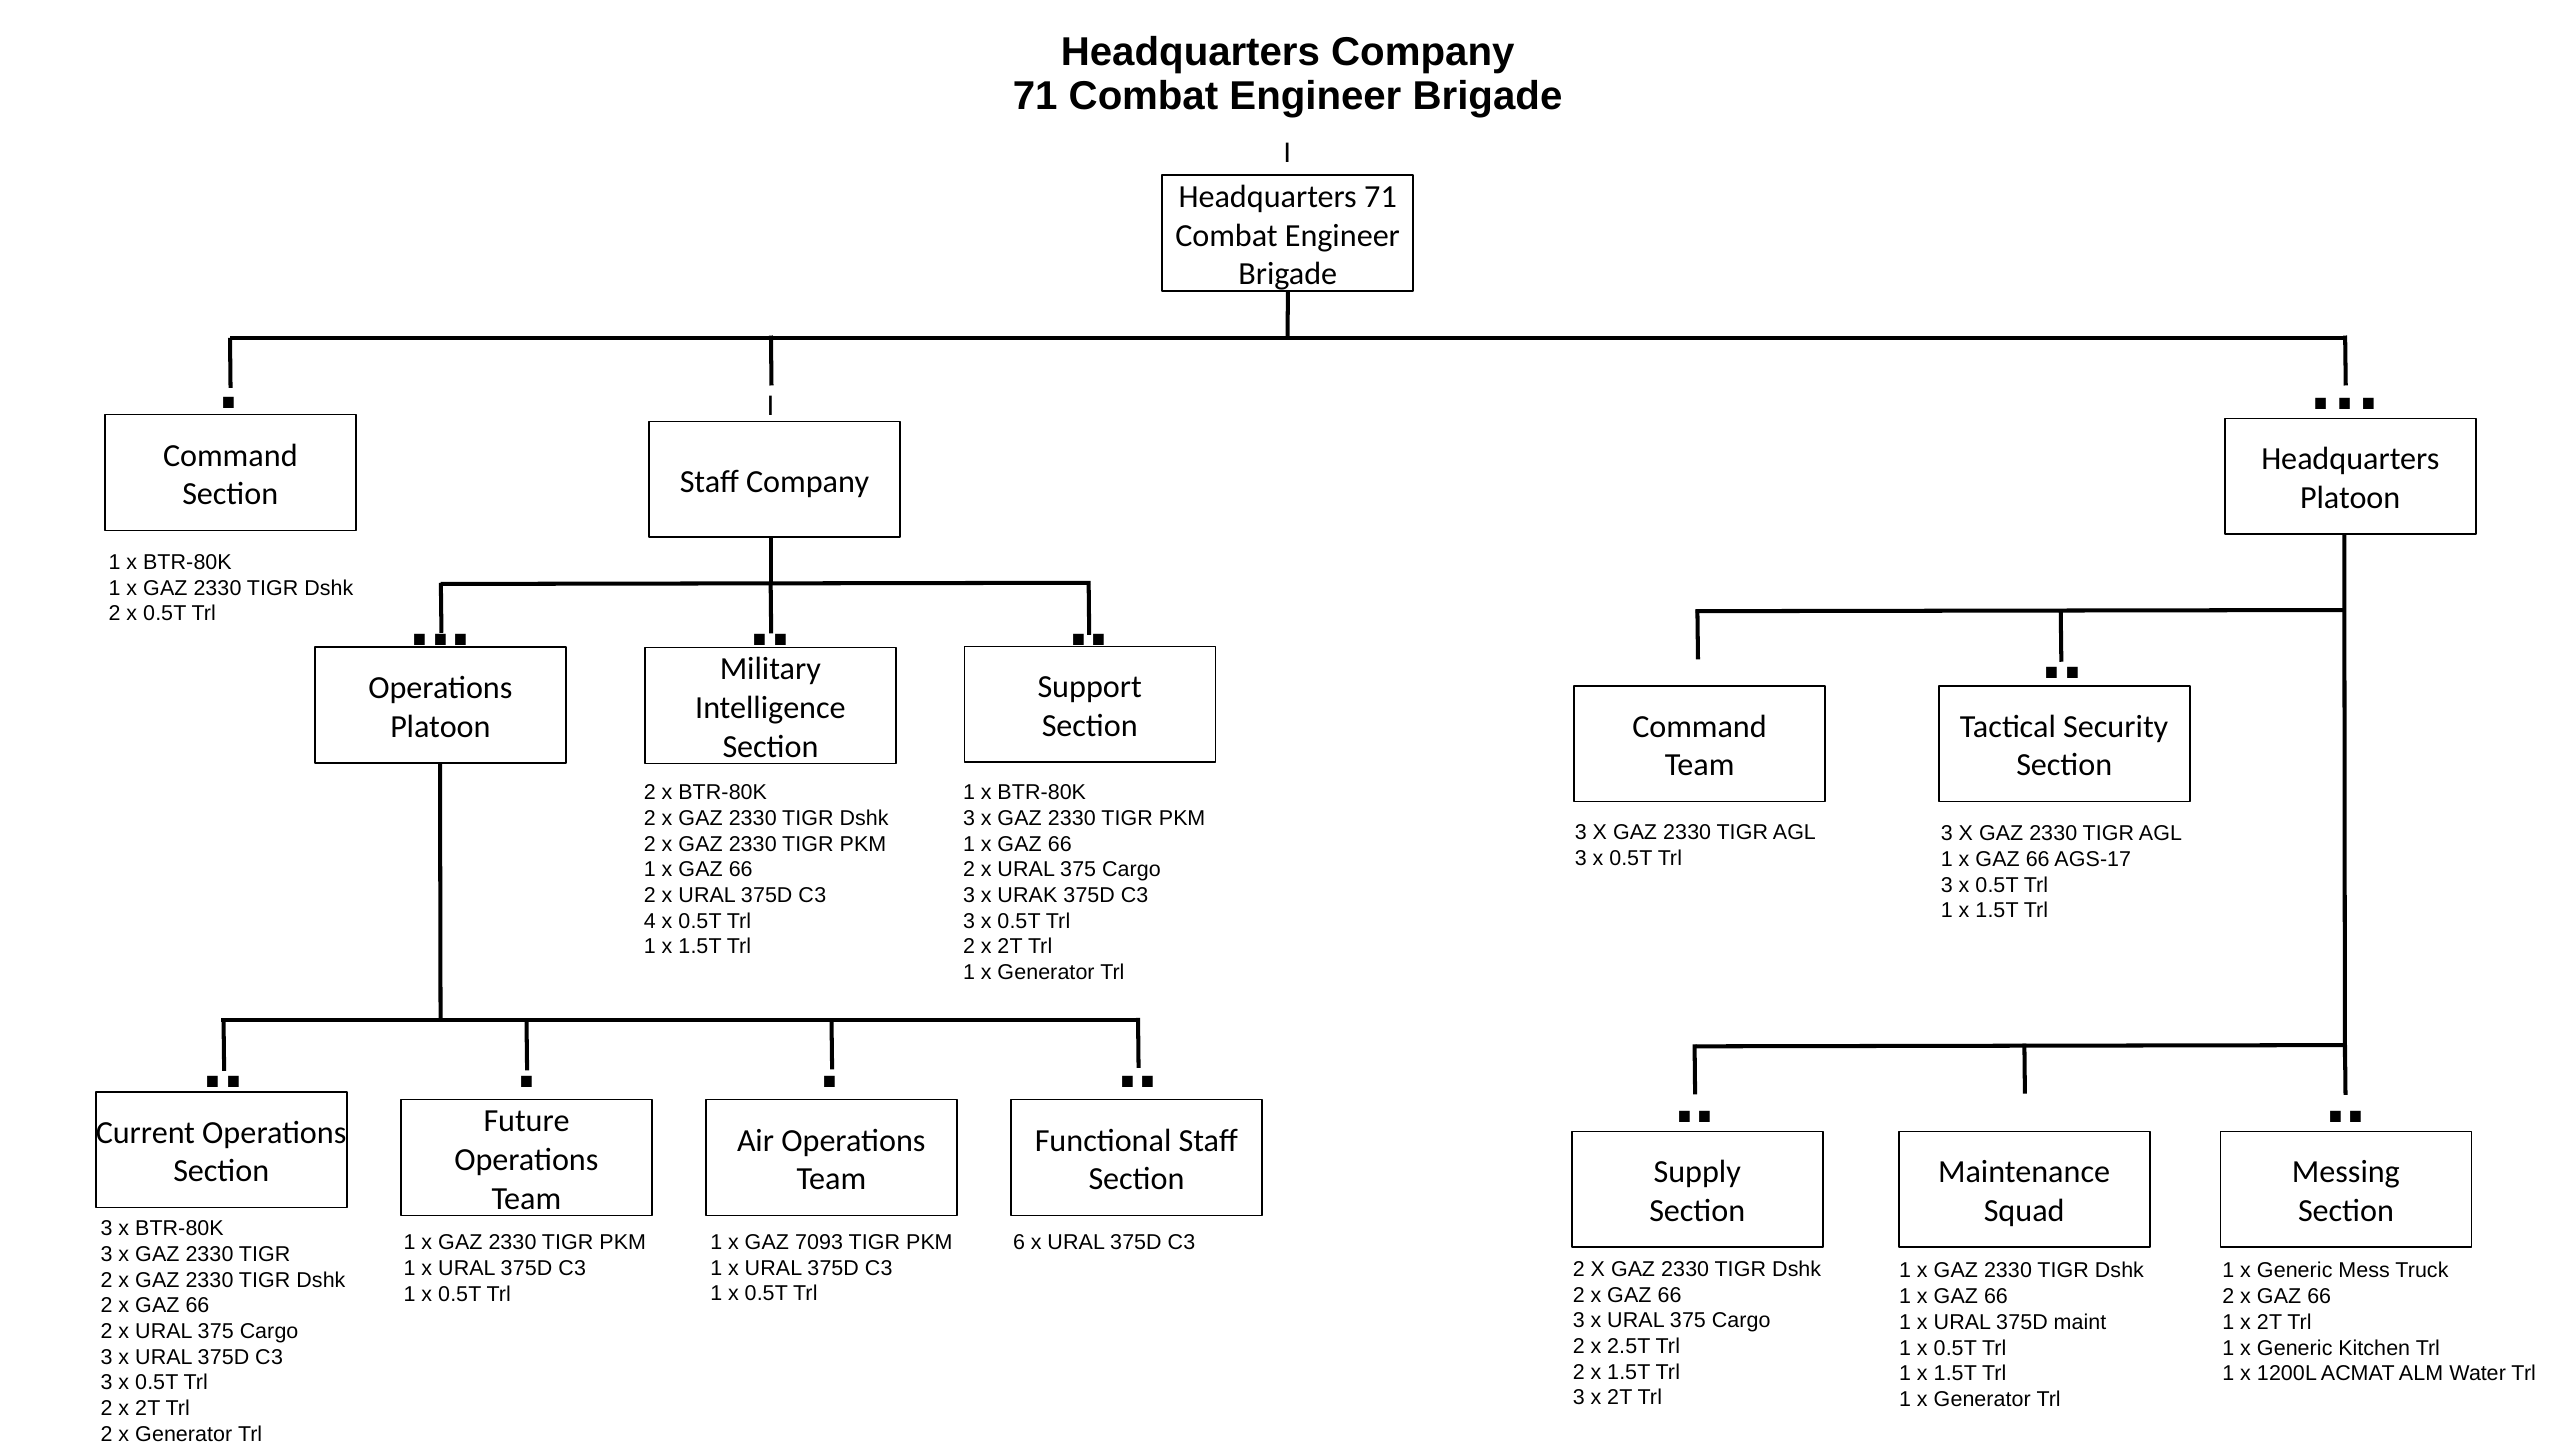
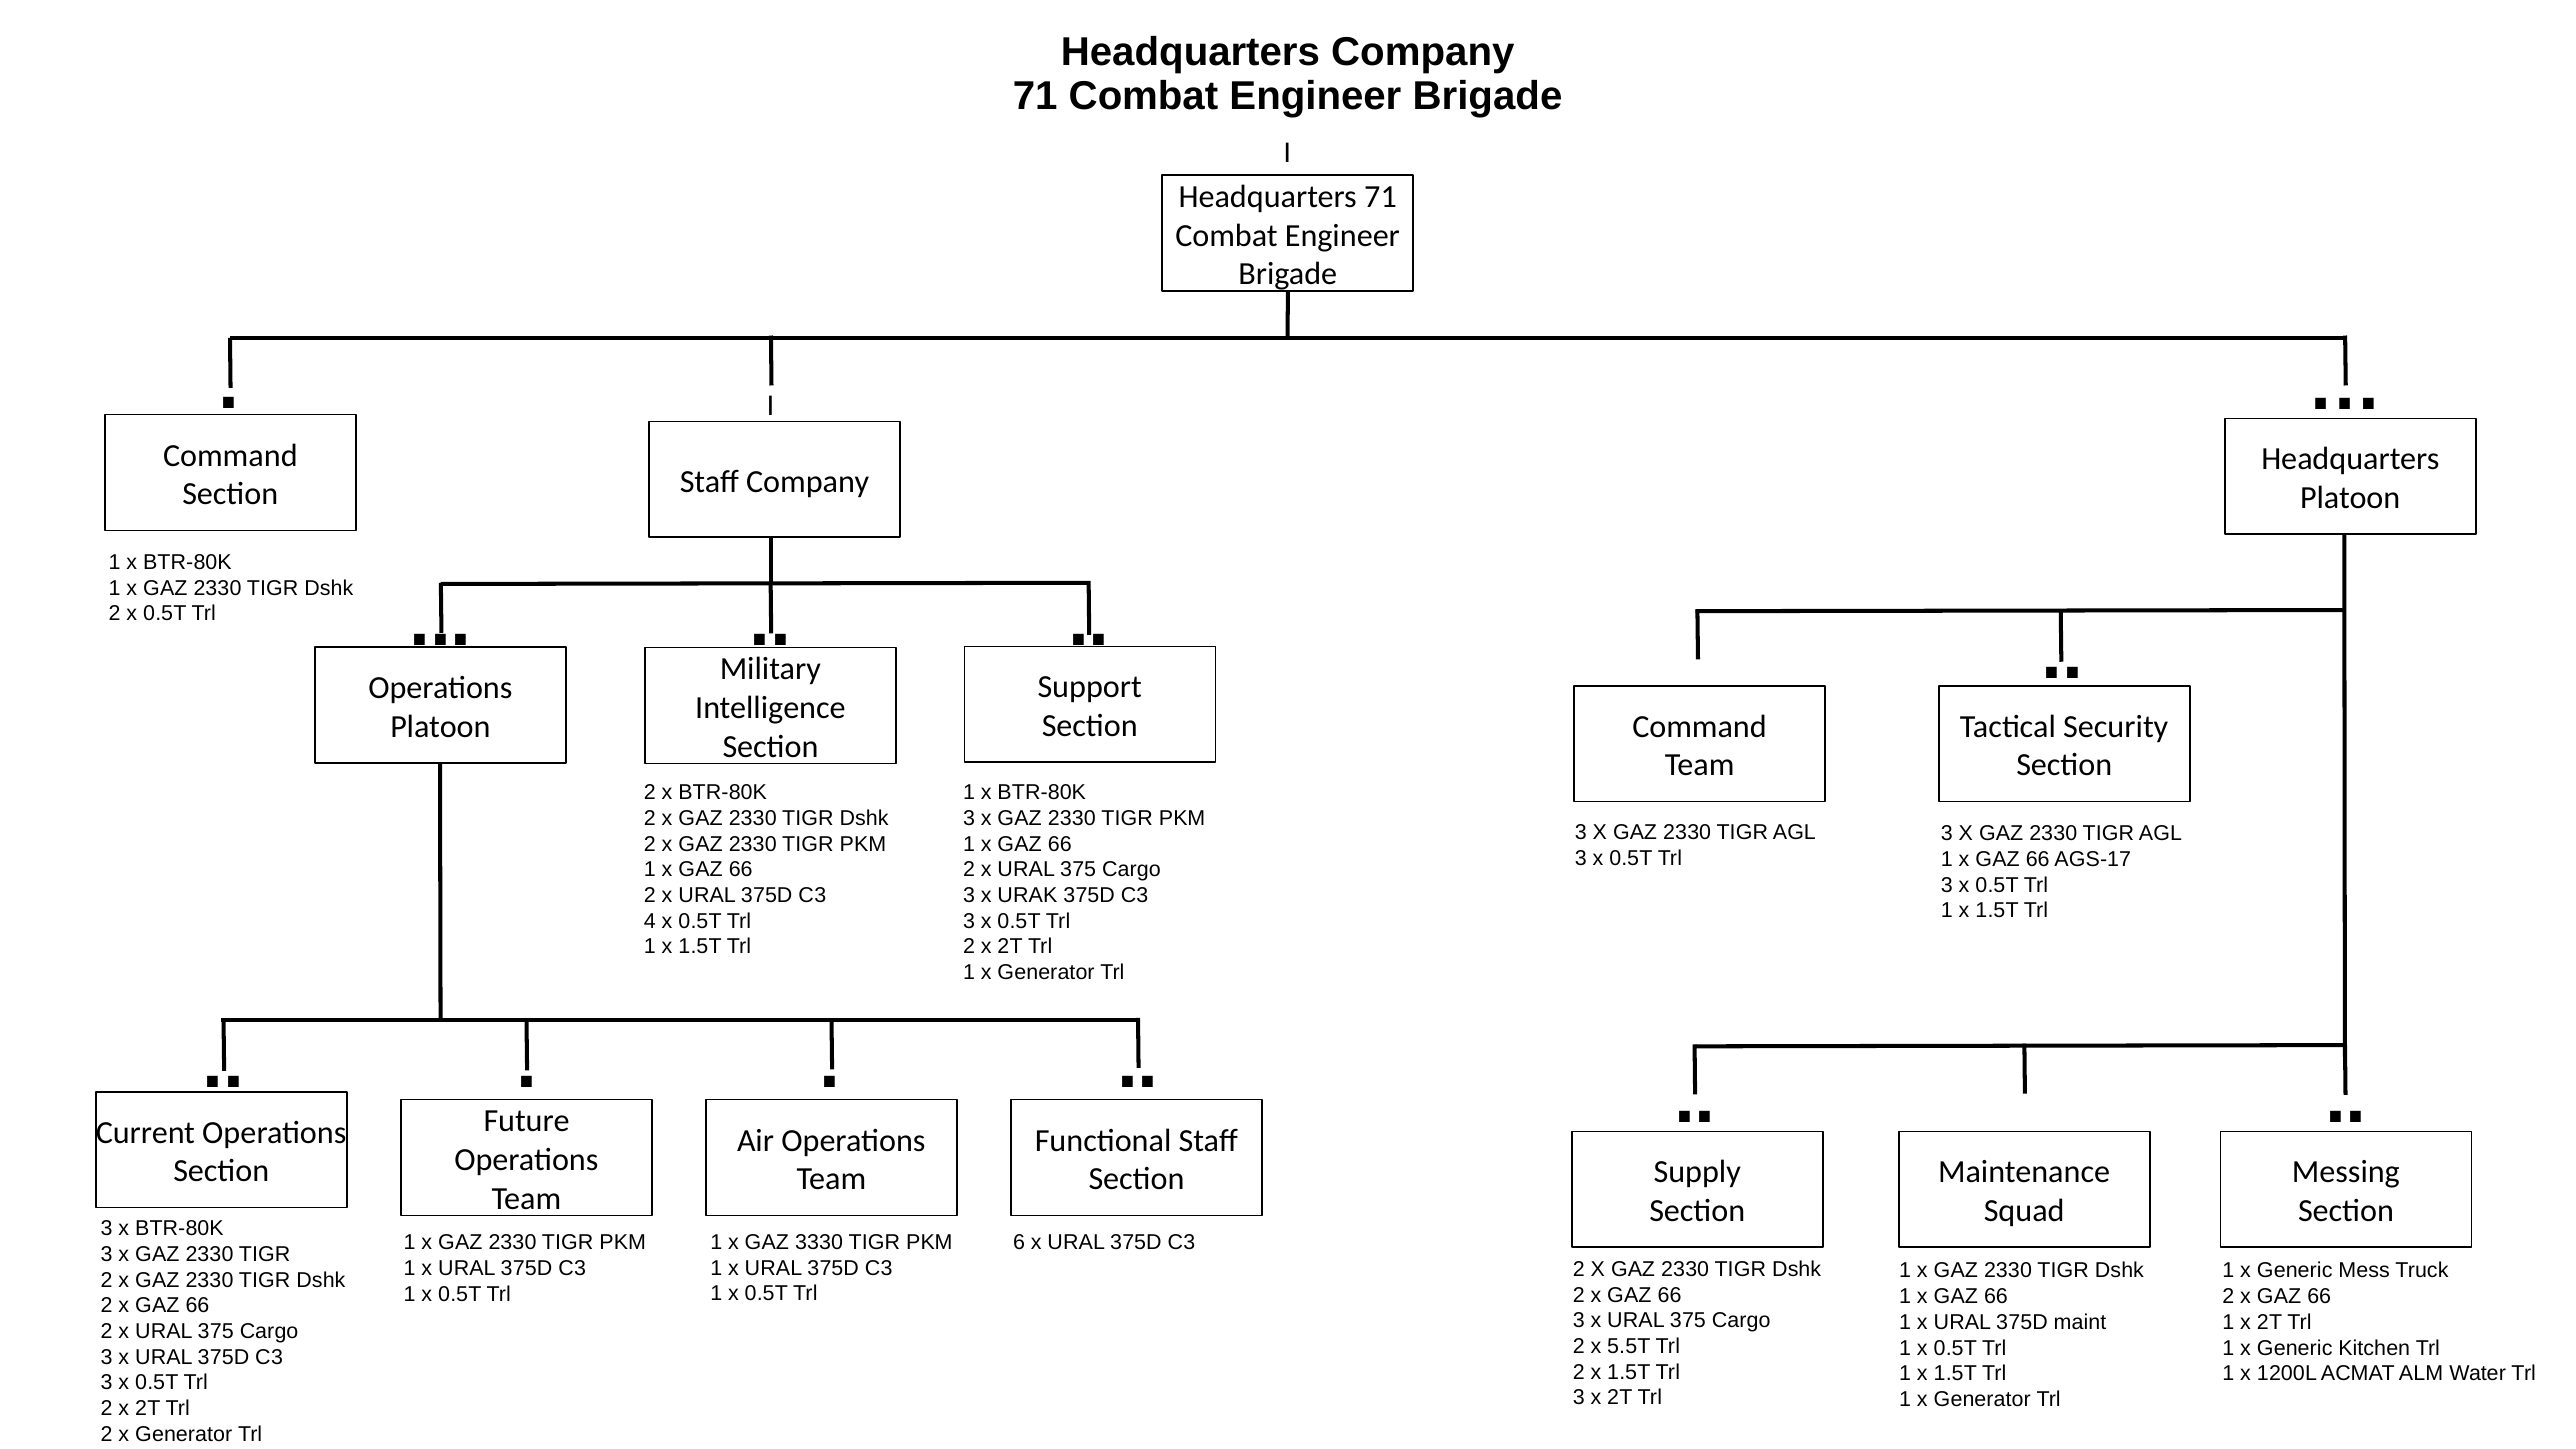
7093: 7093 -> 3330
2.5T: 2.5T -> 5.5T
